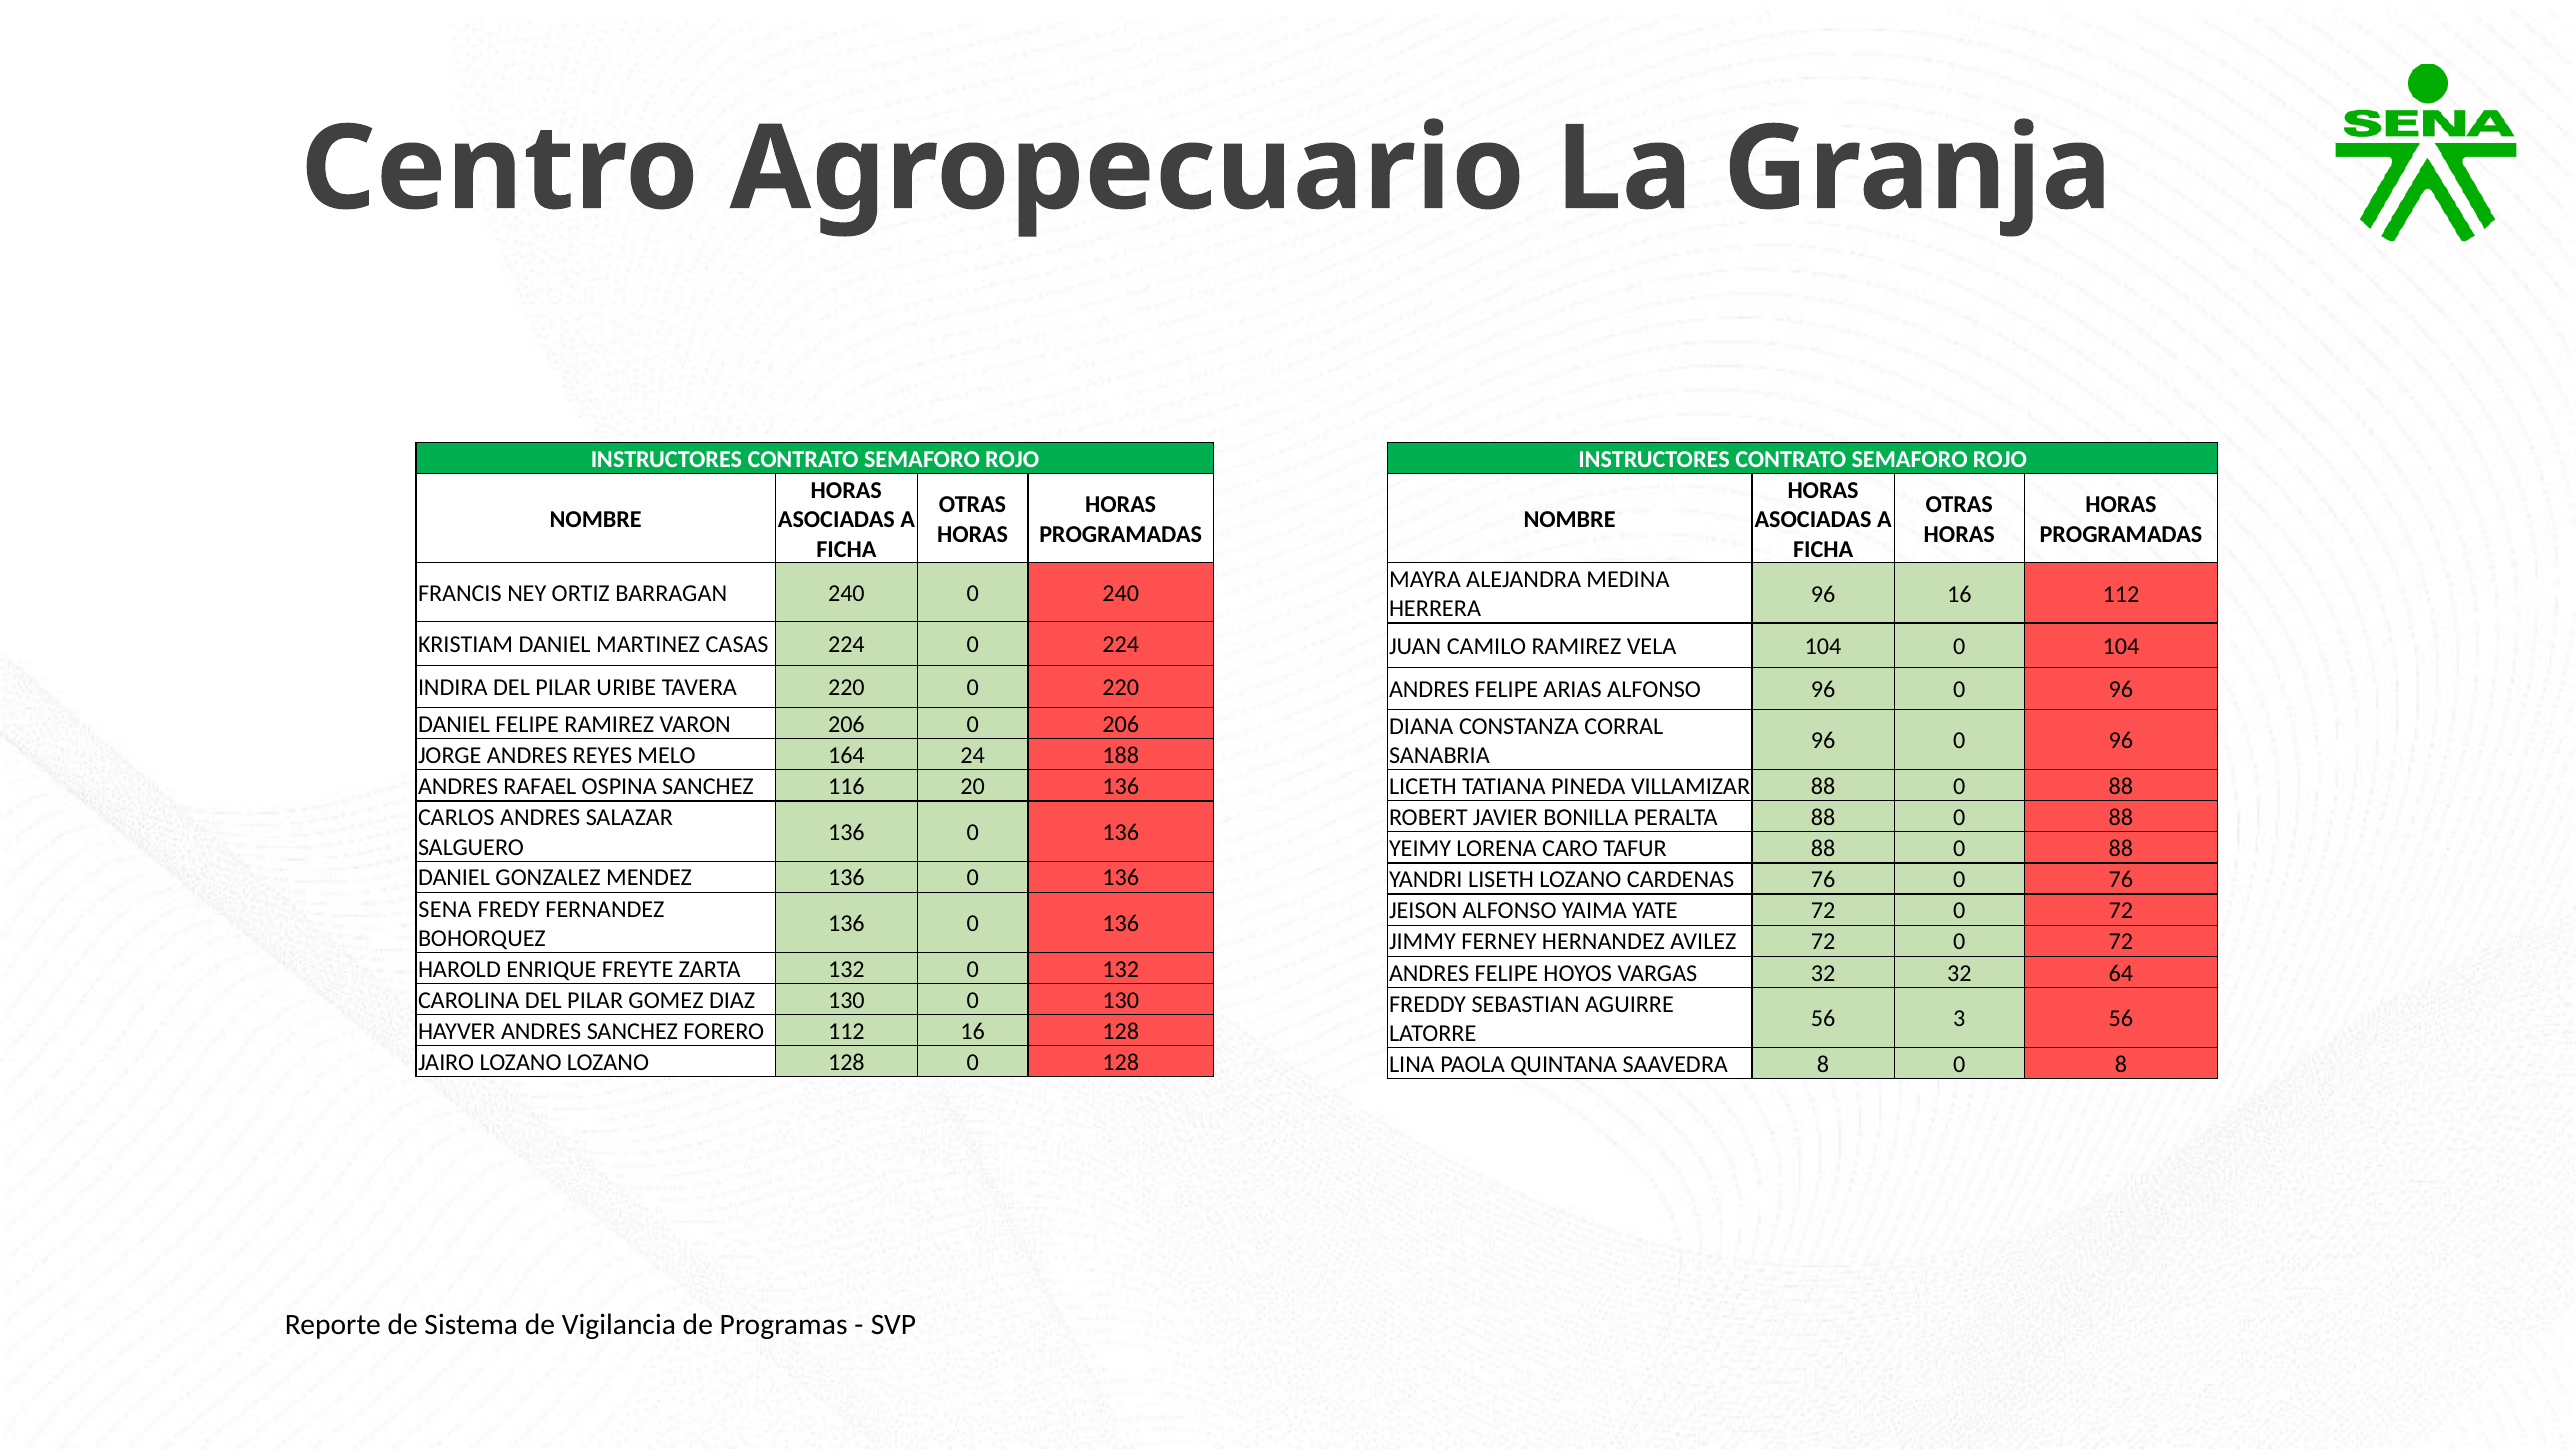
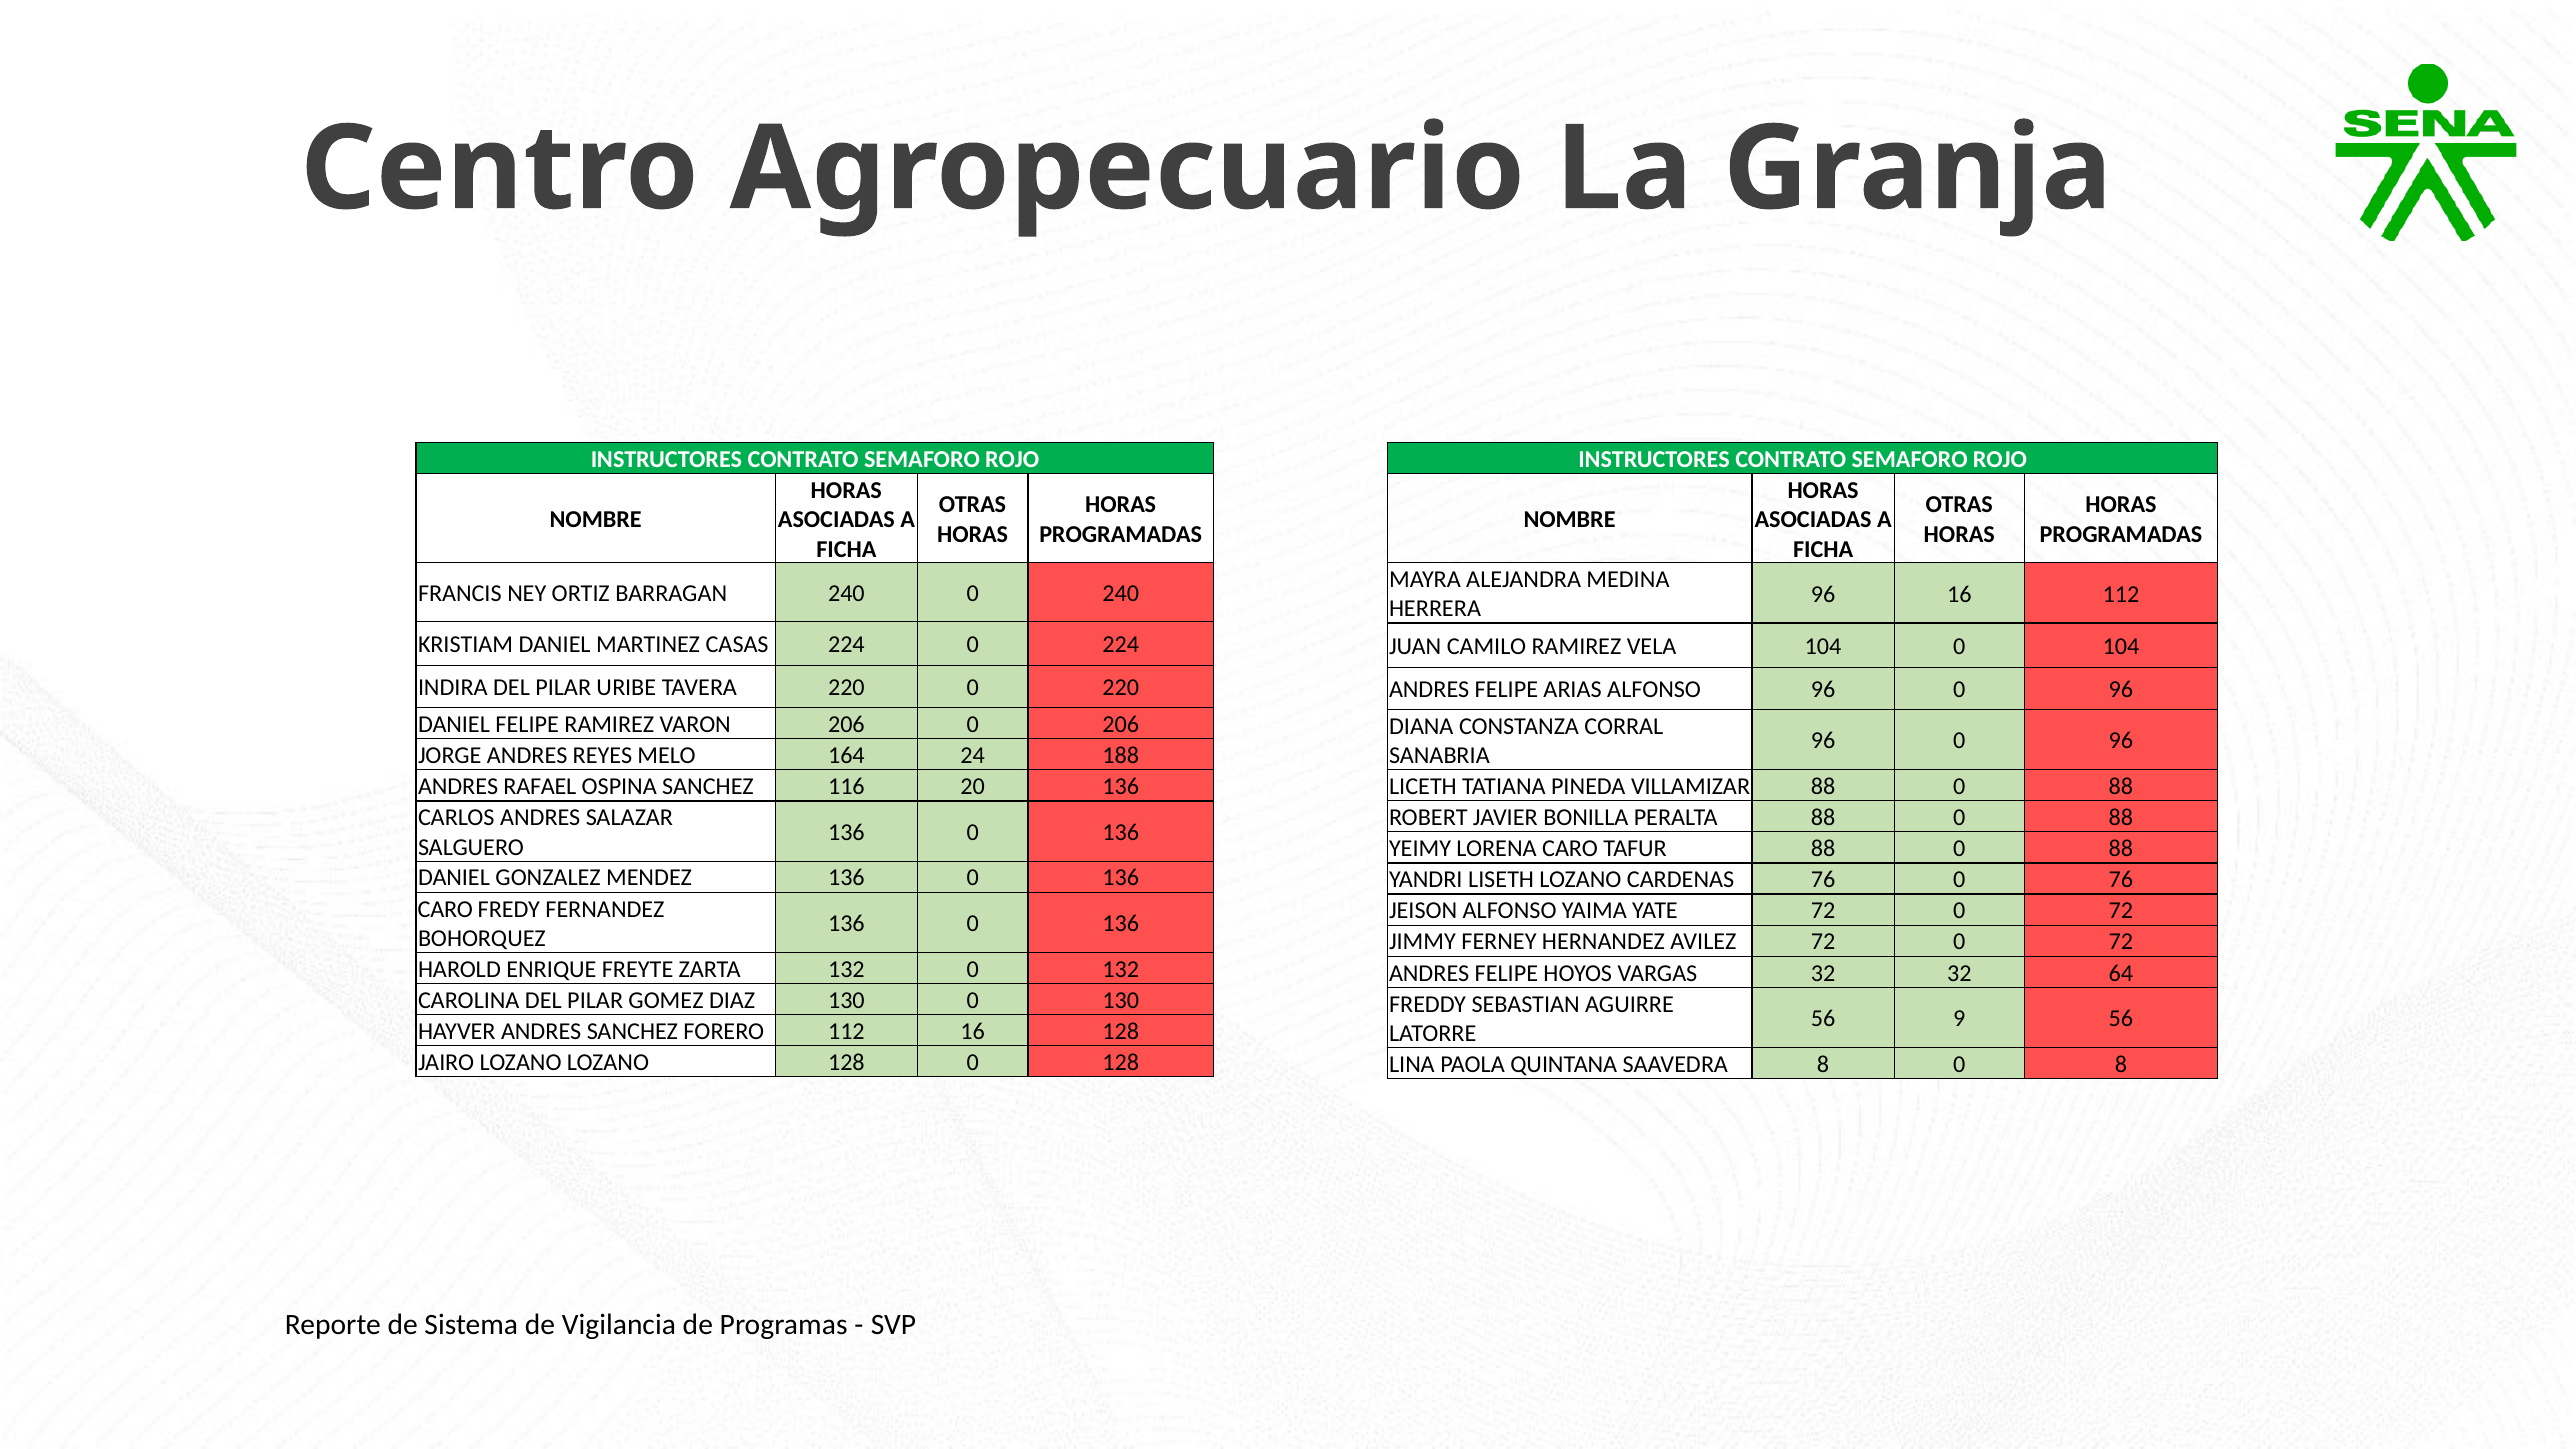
SENA at (445, 909): SENA -> CARO
3: 3 -> 9
